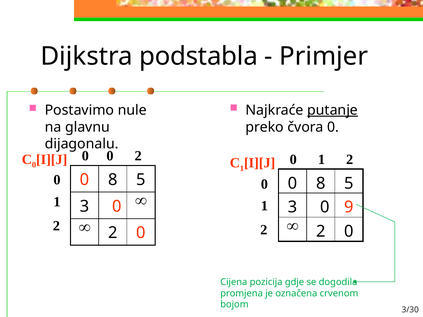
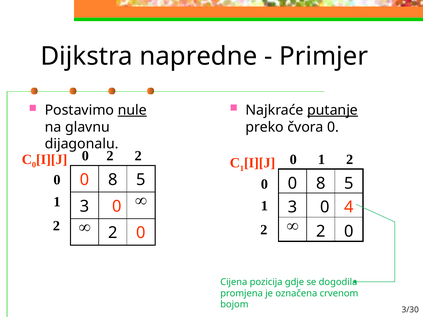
podstabla: podstabla -> napredne
nule underline: none -> present
0 at (110, 156): 0 -> 2
9: 9 -> 4
